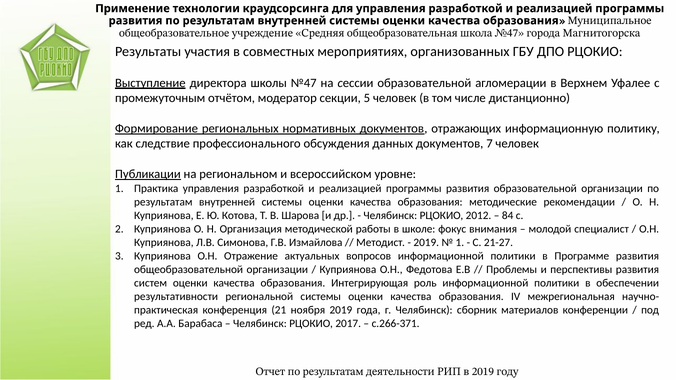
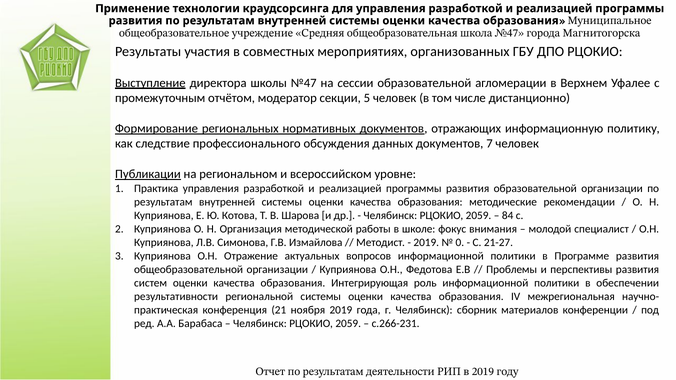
2012 at (479, 215): 2012 -> 2059
1 at (460, 242): 1 -> 0
2017 at (348, 324): 2017 -> 2059
с.266-371: с.266-371 -> с.266-231
